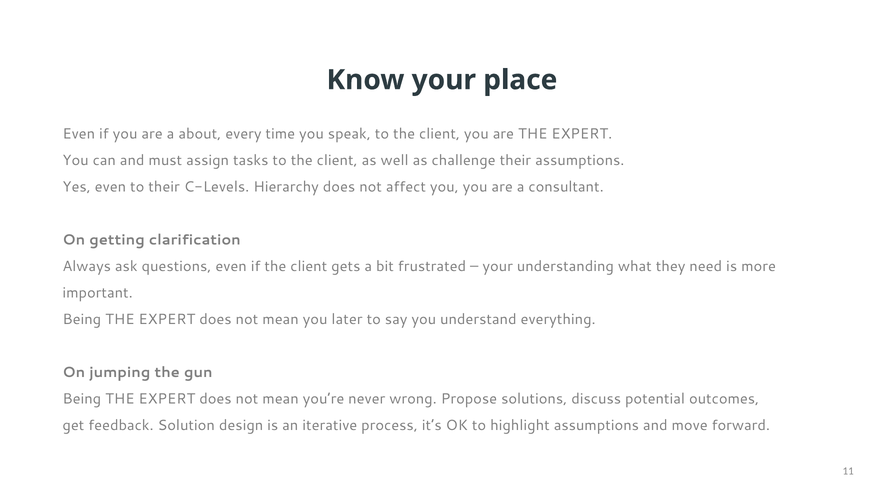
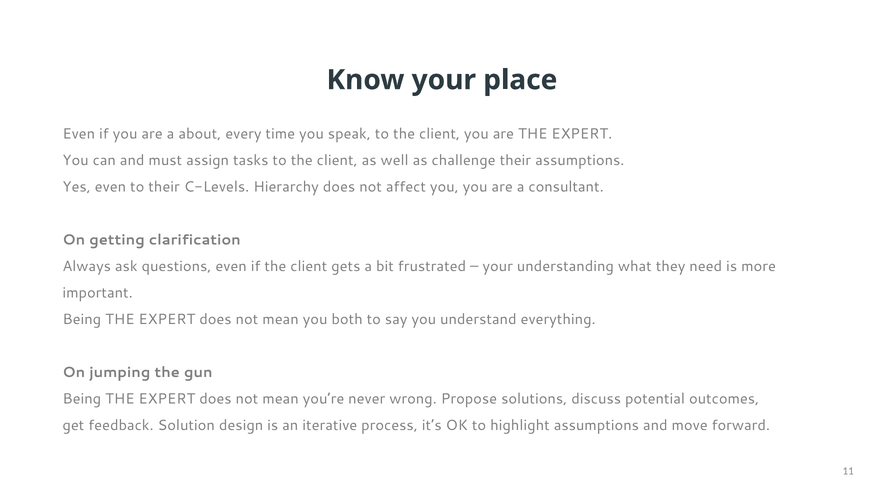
later: later -> both
